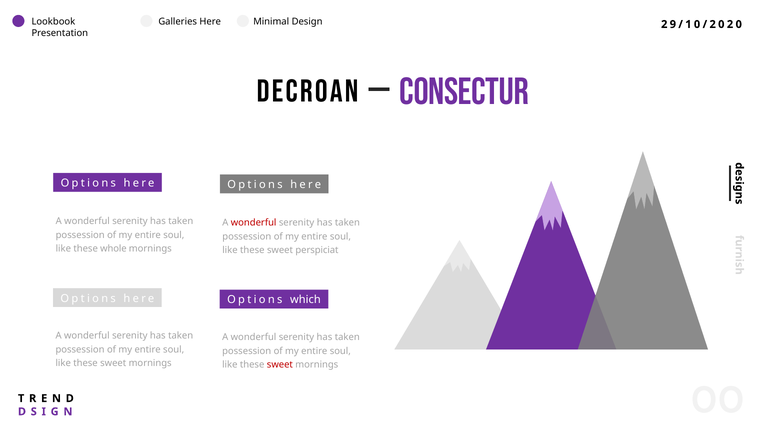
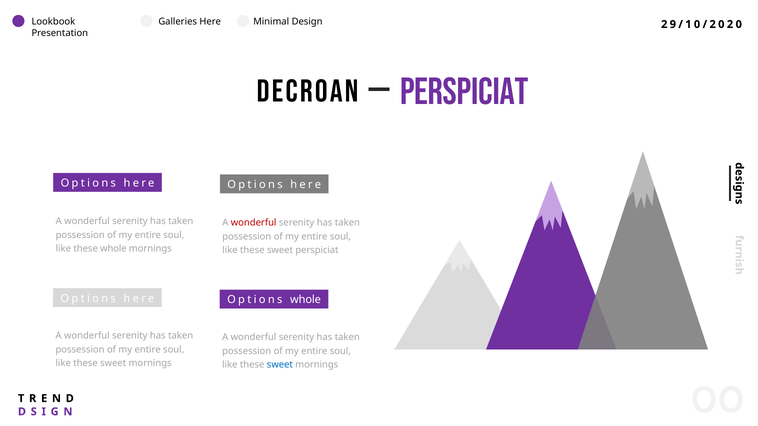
DECROAN CONSECTUR: CONSECTUR -> PERSPICIAT
Options which: which -> whole
sweet at (280, 365) colour: red -> blue
